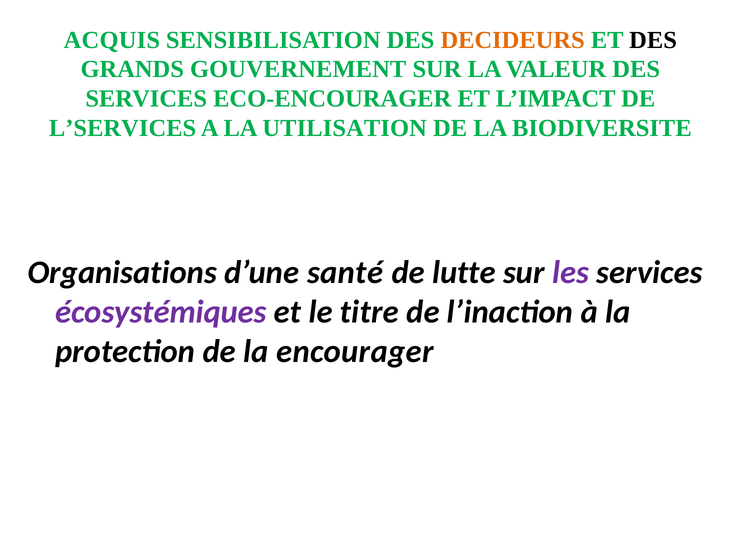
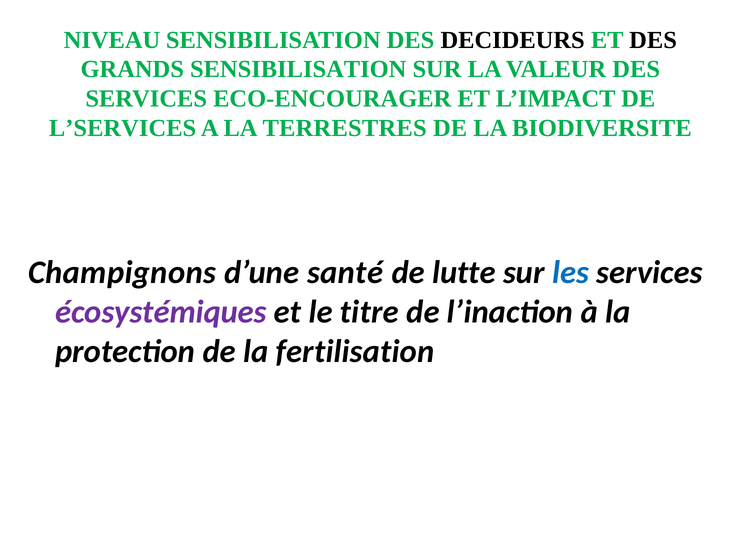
ACQUIS: ACQUIS -> NIVEAU
DECIDEURS colour: orange -> black
GRANDS GOUVERNEMENT: GOUVERNEMENT -> SENSIBILISATION
UTILISATION: UTILISATION -> TERRESTRES
Organisations: Organisations -> Champignons
les colour: purple -> blue
encourager: encourager -> fertilisation
